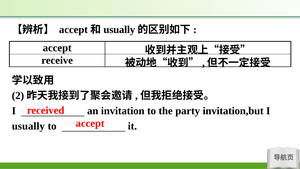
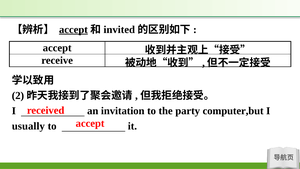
accept at (73, 30) underline: none -> present
usually at (119, 30): usually -> invited
invitation,but: invitation,but -> computer,but
